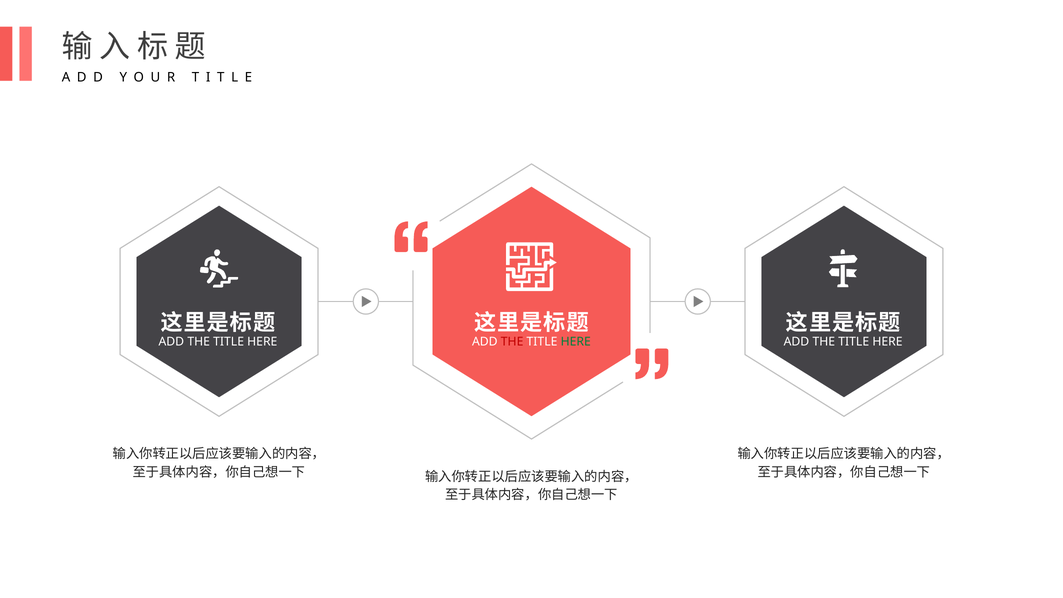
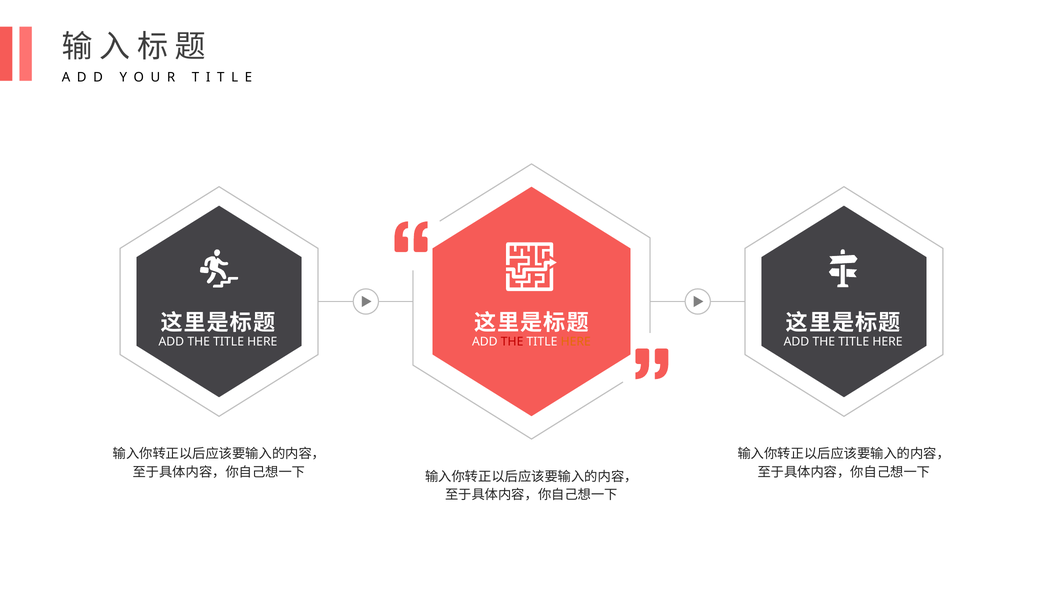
HERE at (576, 342) colour: green -> orange
